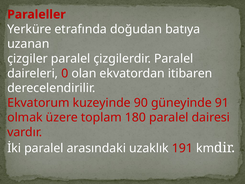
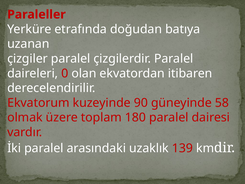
91: 91 -> 58
191: 191 -> 139
